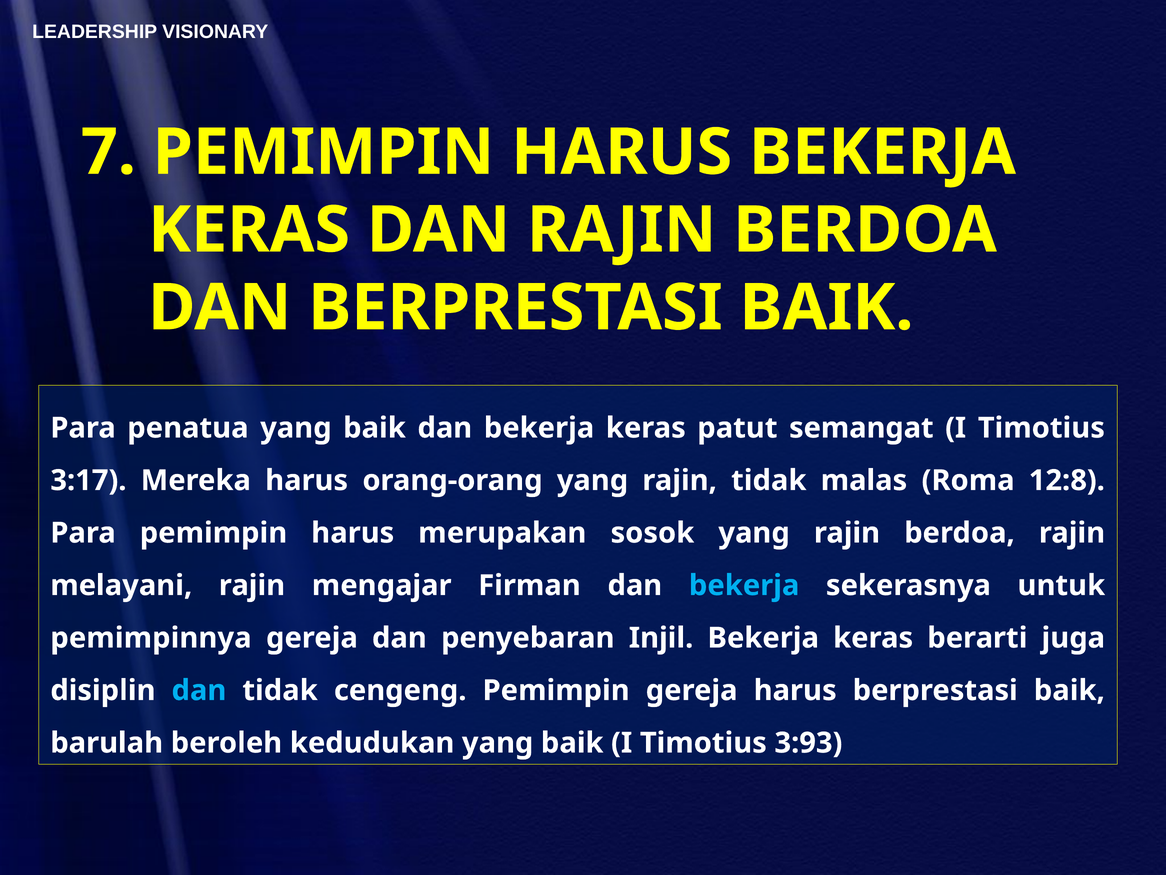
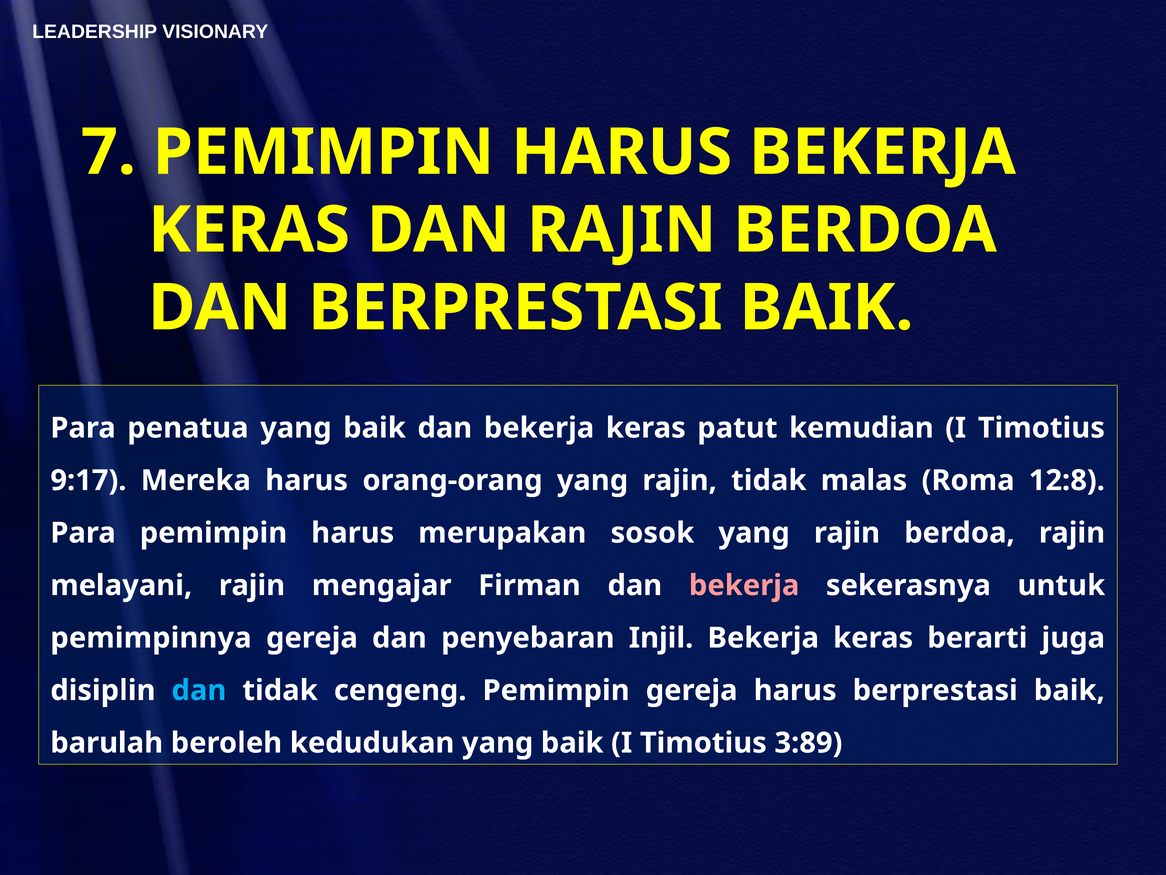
semangat: semangat -> kemudian
3:17: 3:17 -> 9:17
bekerja at (744, 585) colour: light blue -> pink
3:93: 3:93 -> 3:89
